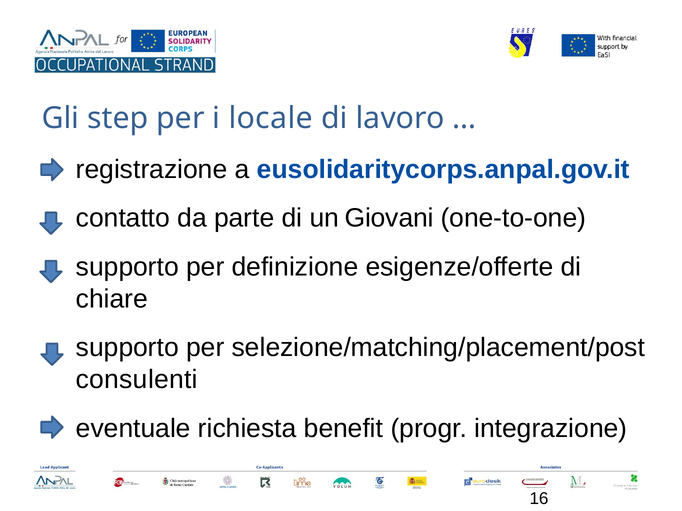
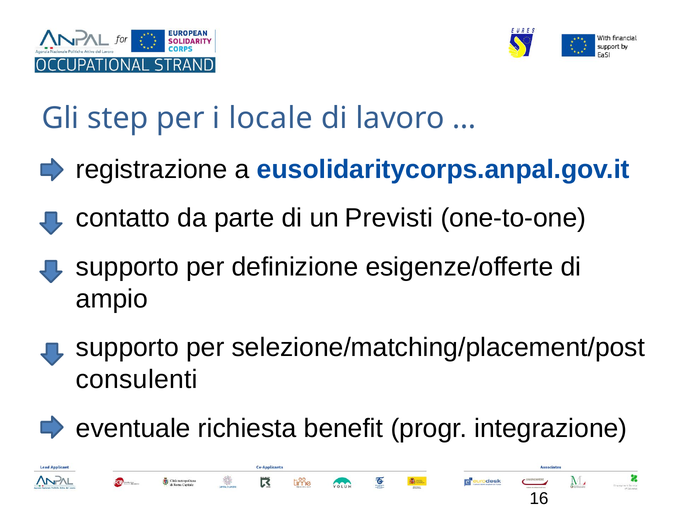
Giovani: Giovani -> Previsti
chiare: chiare -> ampio
